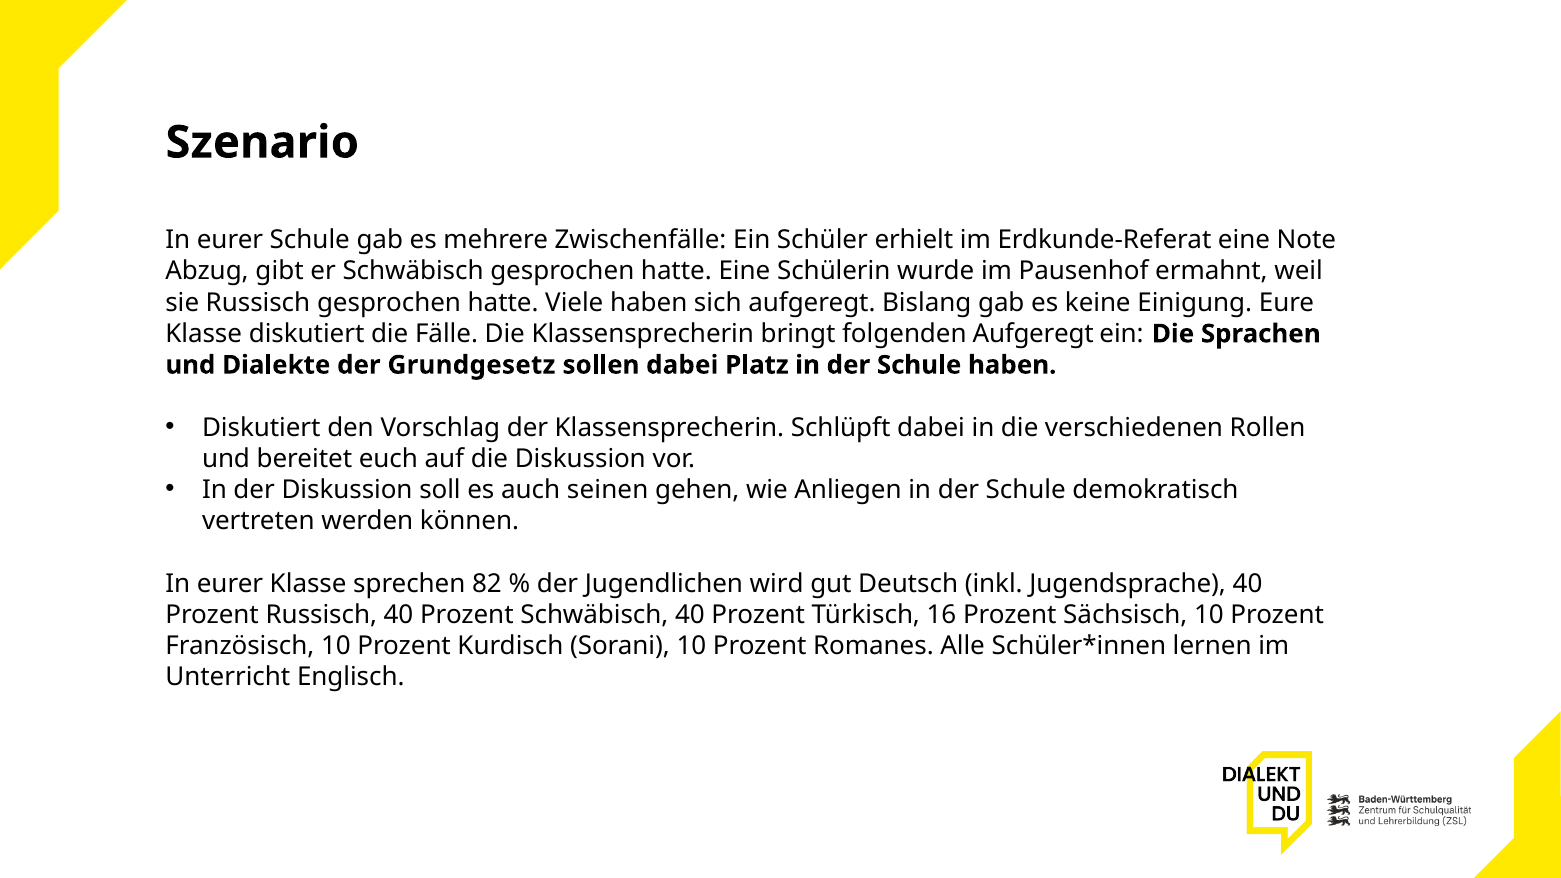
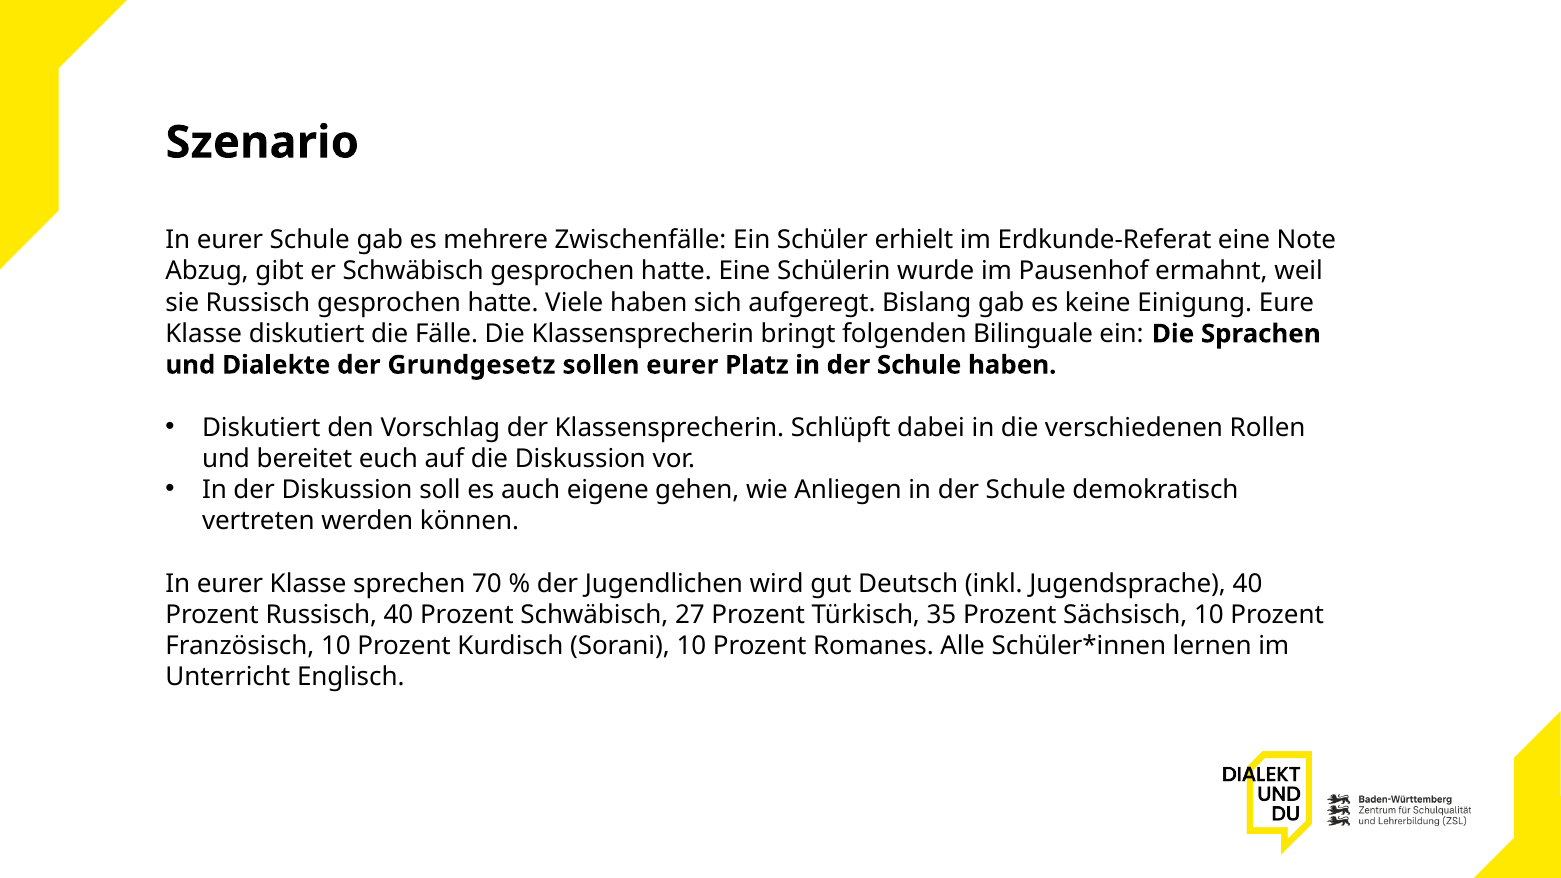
folgenden Aufgeregt: Aufgeregt -> Bilinguale
sollen dabei: dabei -> eurer
seinen: seinen -> eigene
82: 82 -> 70
Schwäbisch 40: 40 -> 27
16: 16 -> 35
